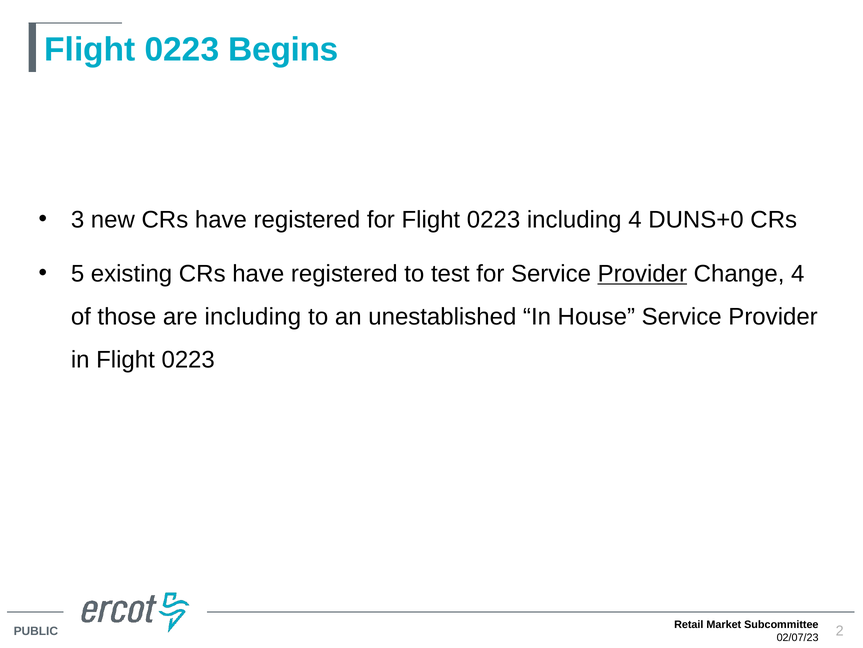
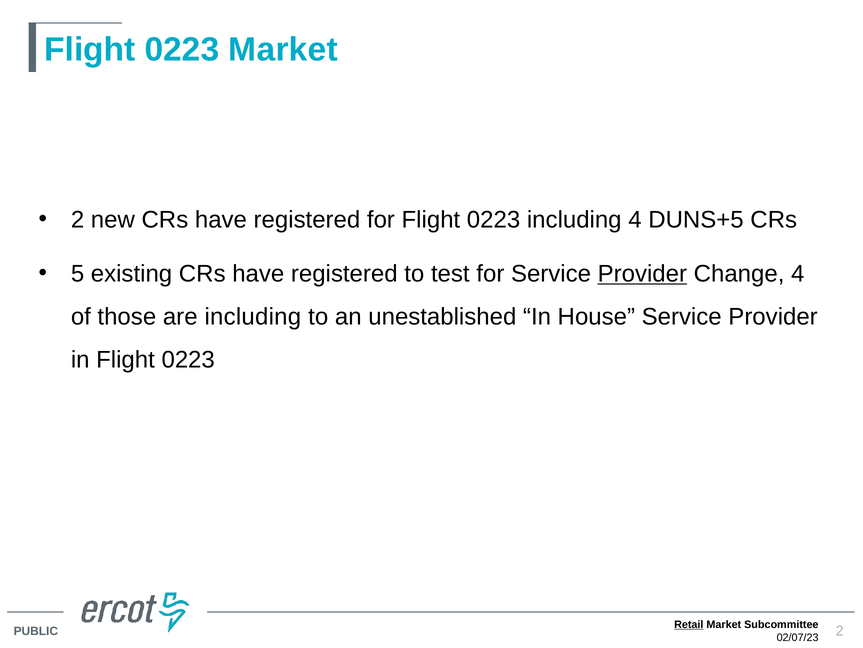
0223 Begins: Begins -> Market
3 at (78, 220): 3 -> 2
DUNS+0: DUNS+0 -> DUNS+5
Retail underline: none -> present
